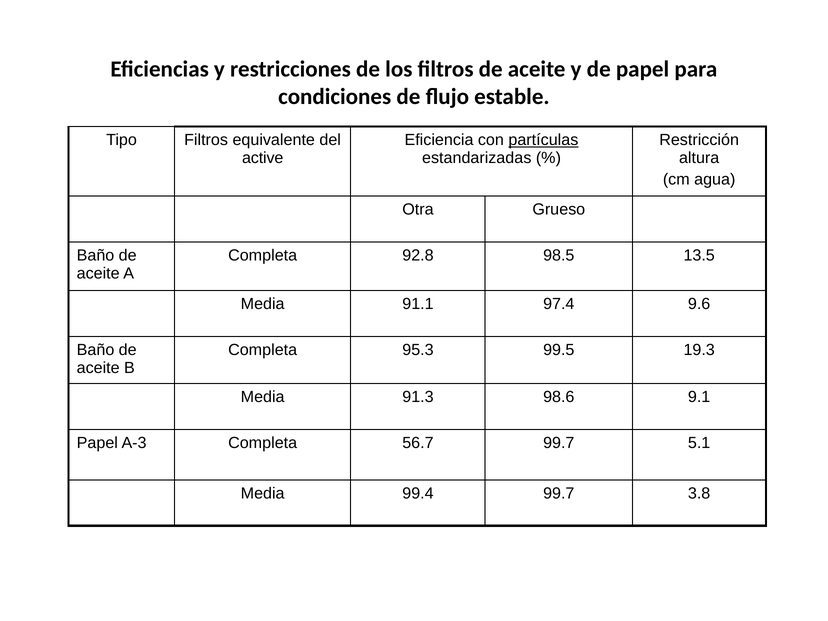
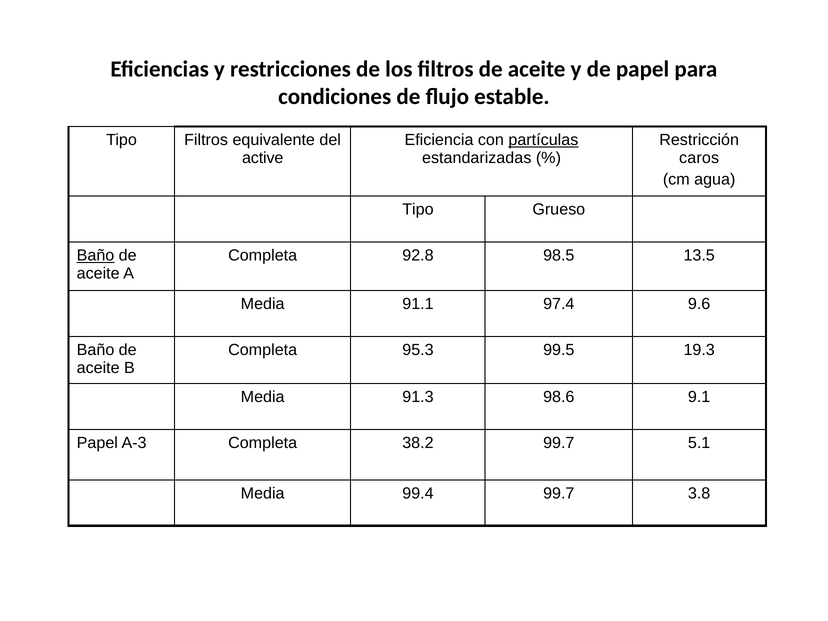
altura: altura -> caros
Otra at (418, 210): Otra -> Tipo
Baño at (96, 256) underline: none -> present
56.7: 56.7 -> 38.2
